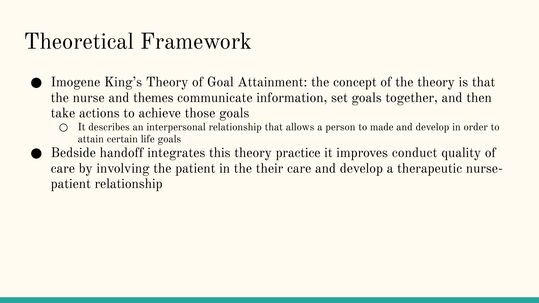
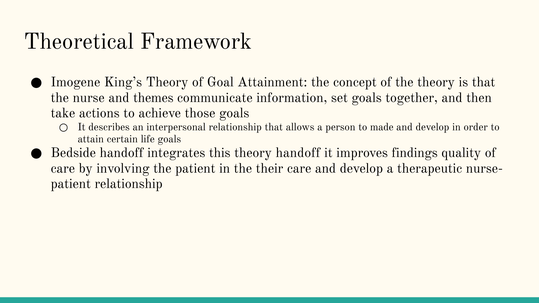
theory practice: practice -> handoff
conduct: conduct -> findings
